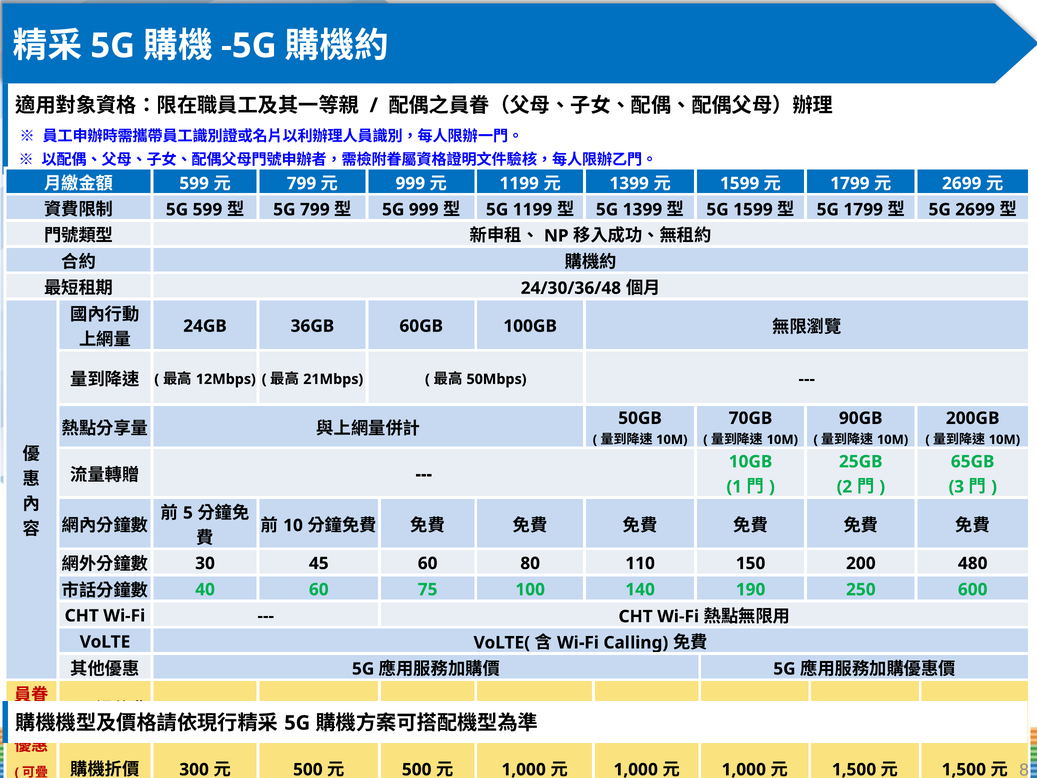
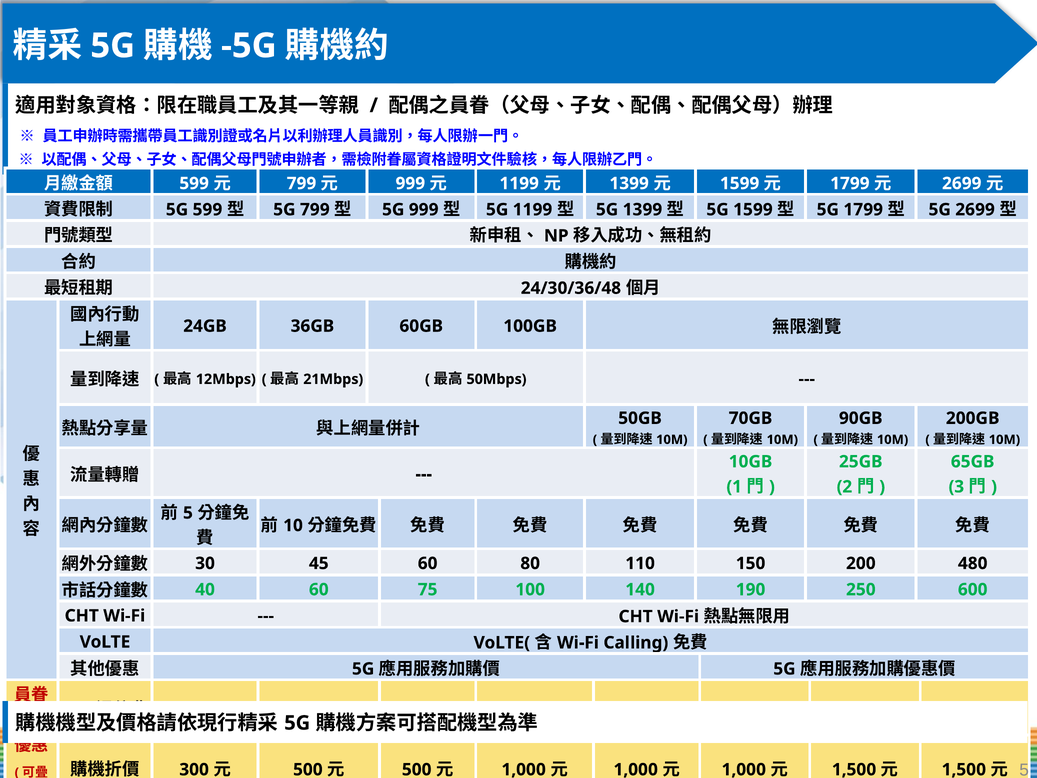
8 at (1024, 770): 8 -> 5
